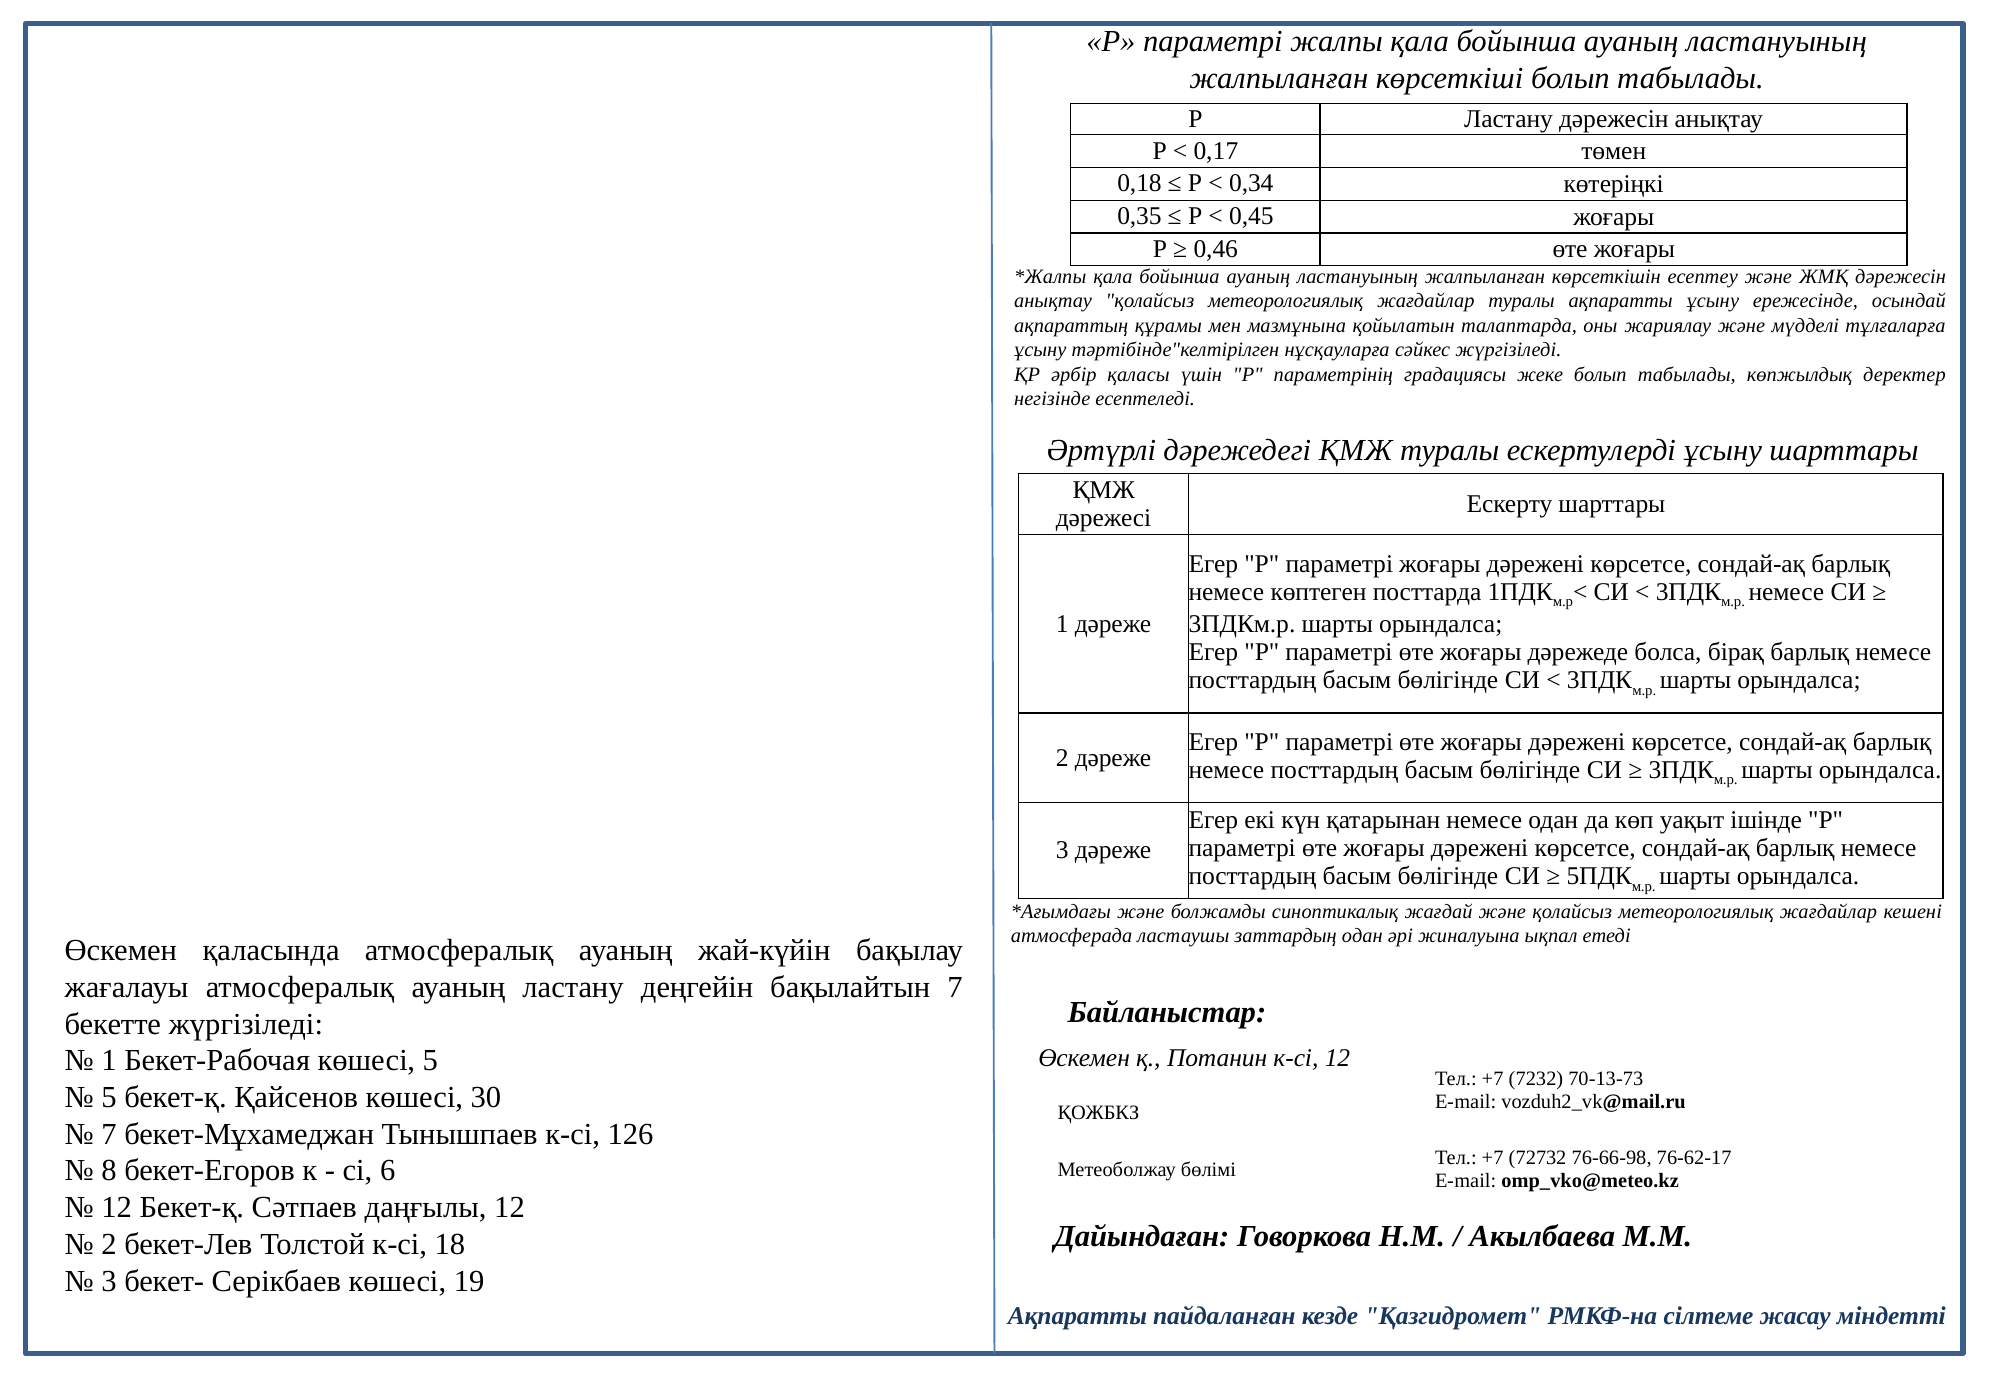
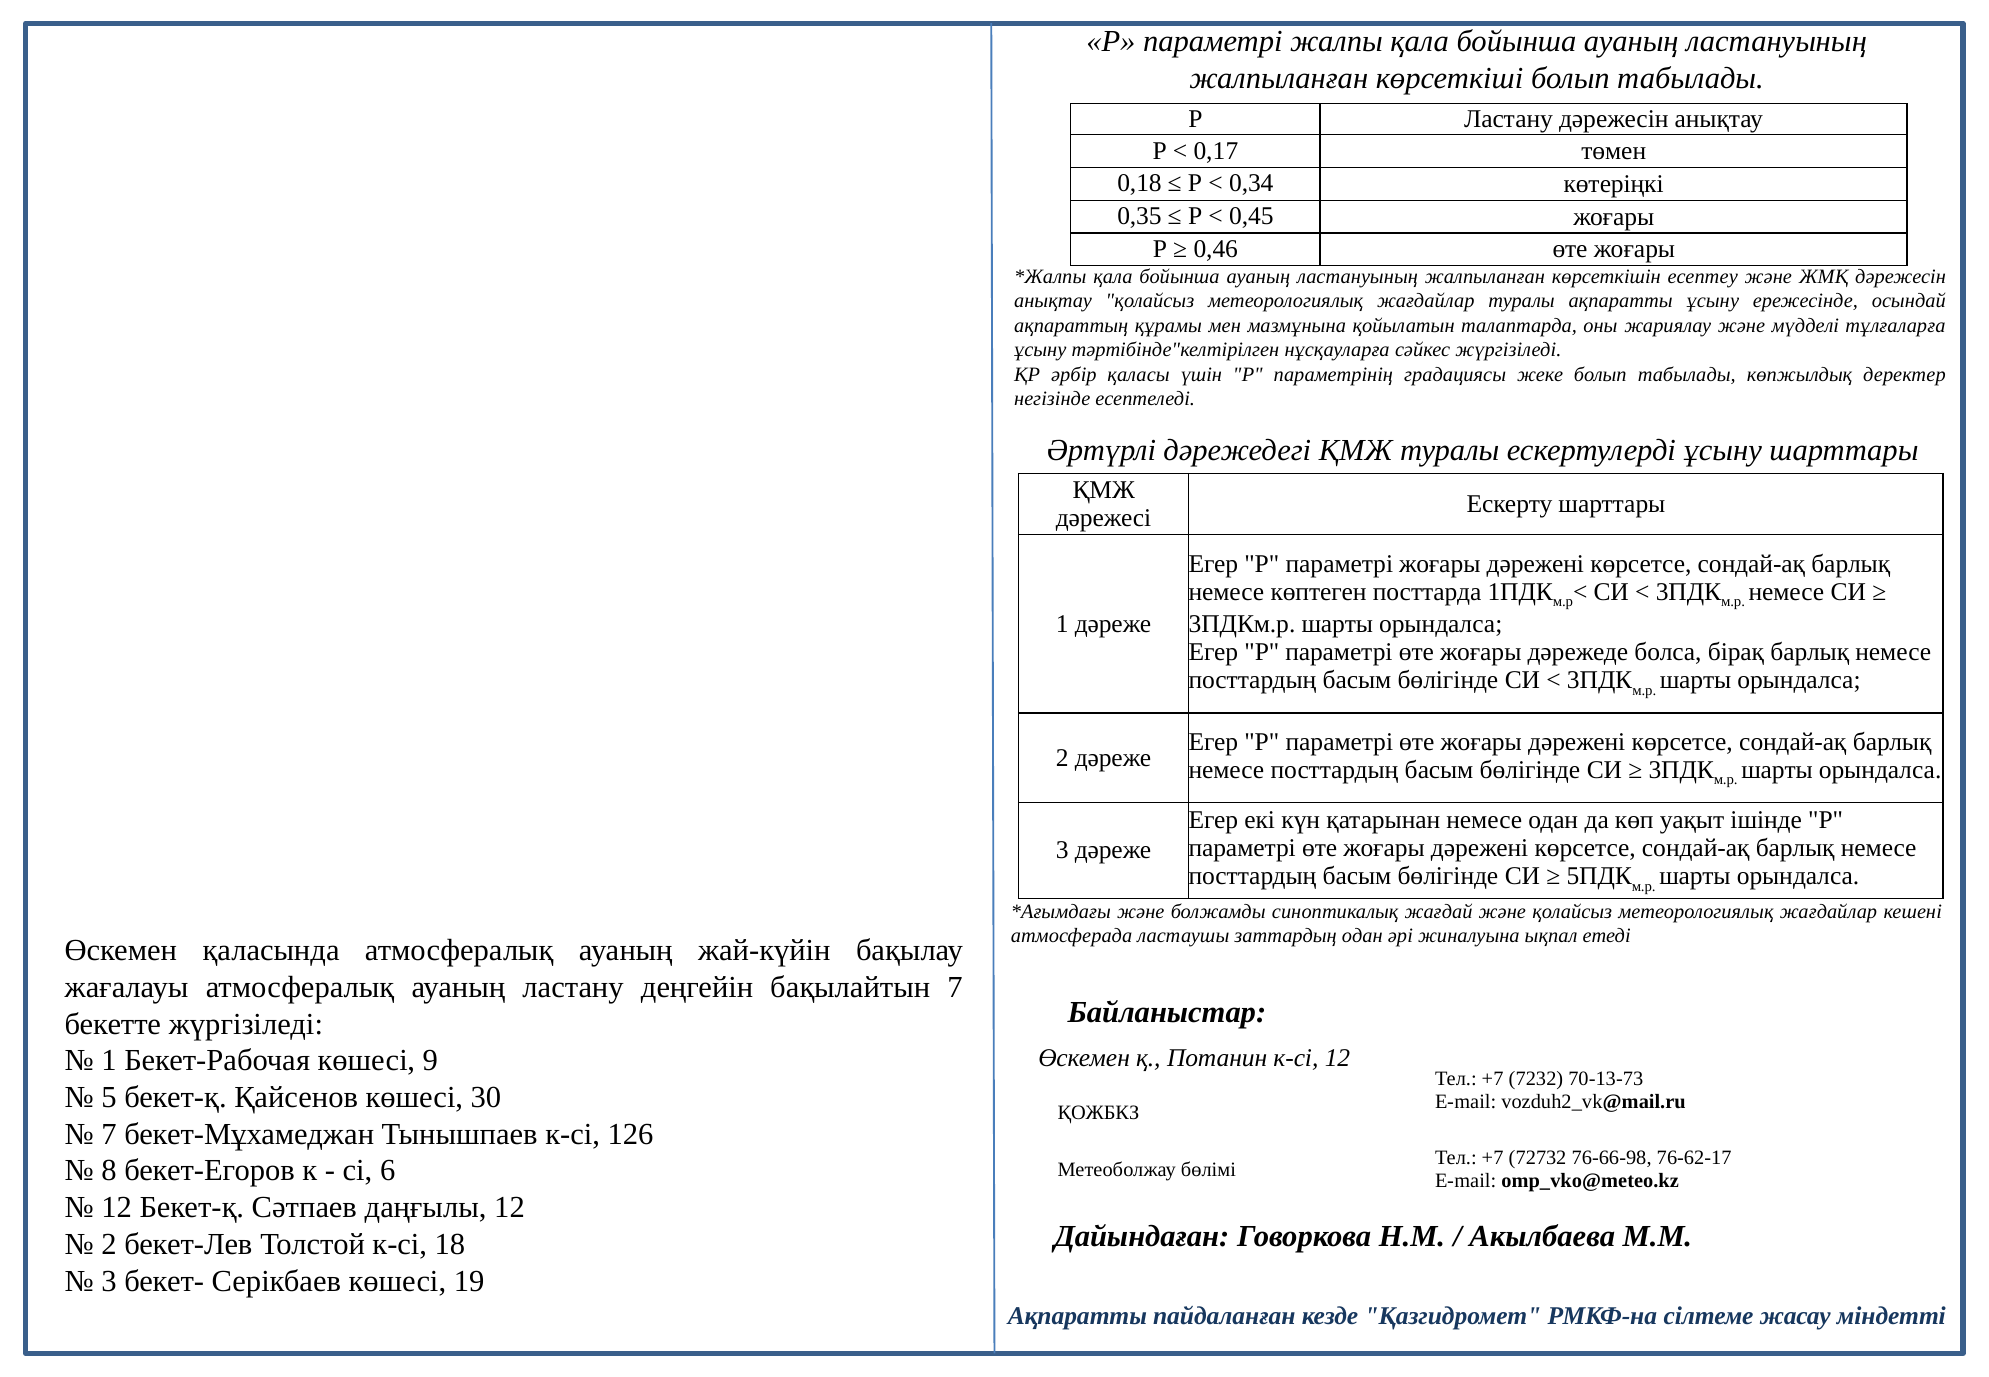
көшесі 5: 5 -> 9
